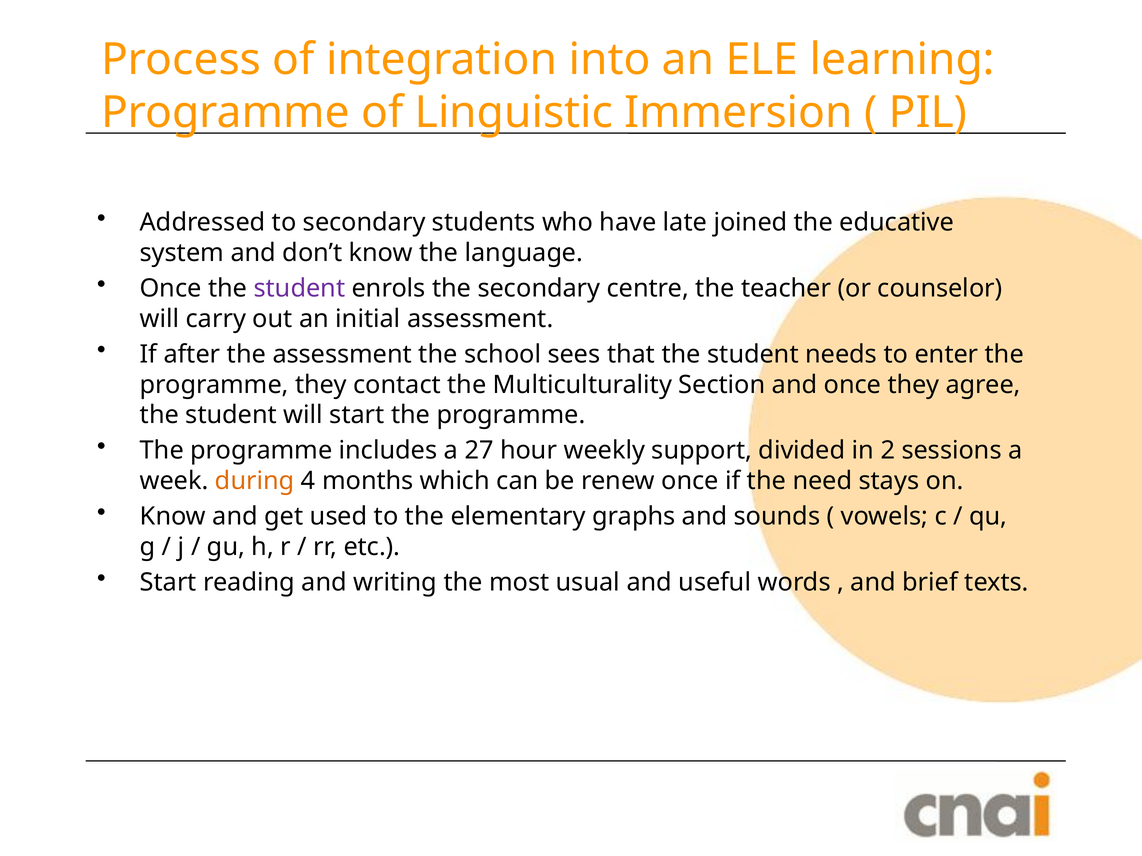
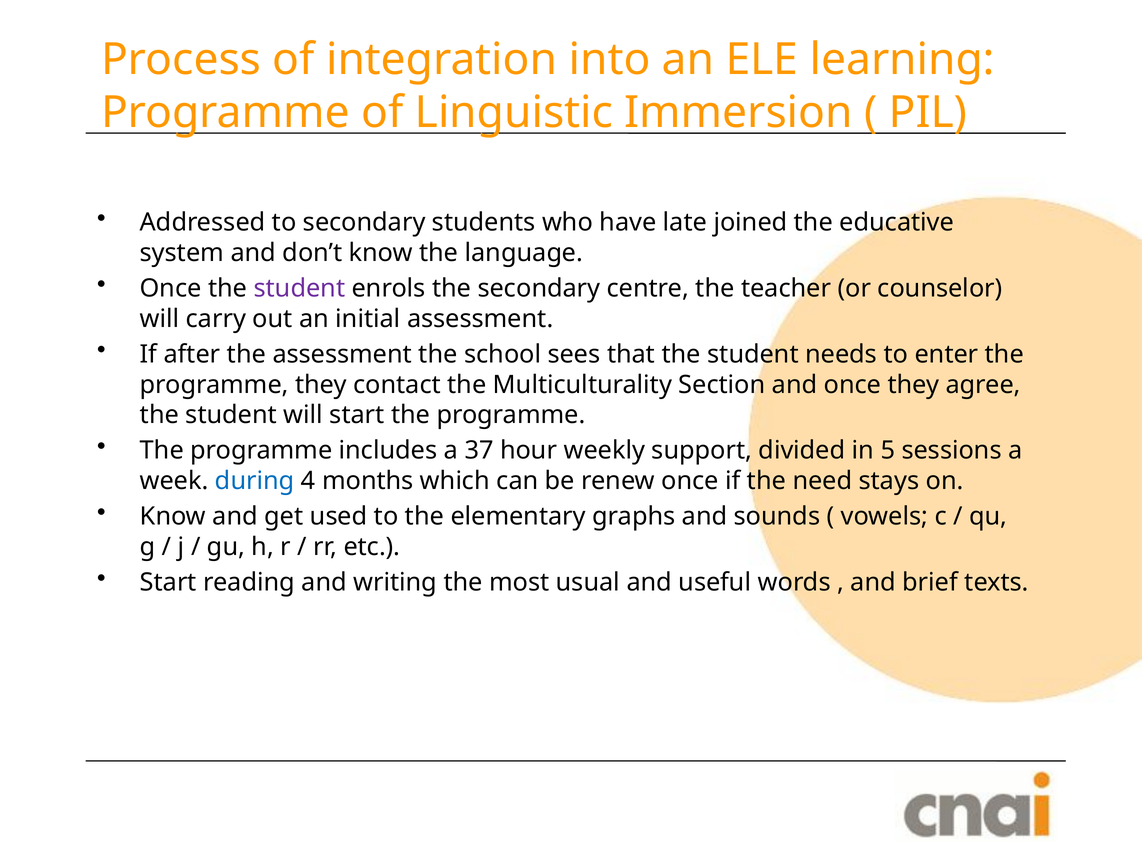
27: 27 -> 37
2: 2 -> 5
during colour: orange -> blue
